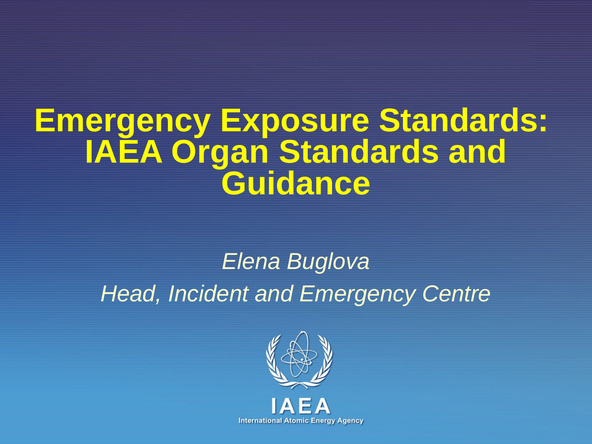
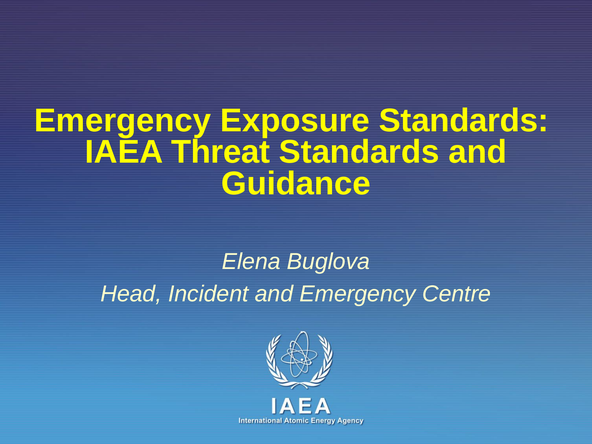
Organ: Organ -> Threat
